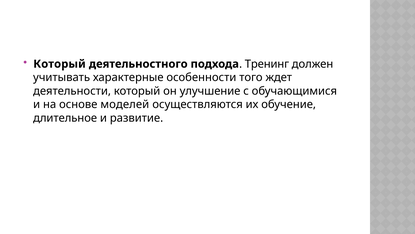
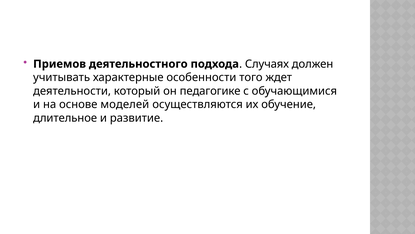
Который at (60, 64): Который -> Приемов
Тренинг: Тренинг -> Случаях
улучшение: улучшение -> педагогике
